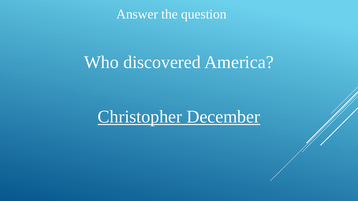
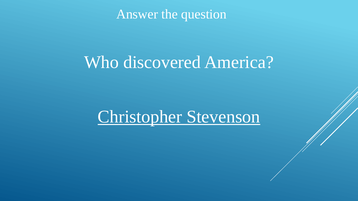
December: December -> Stevenson
